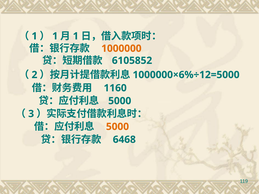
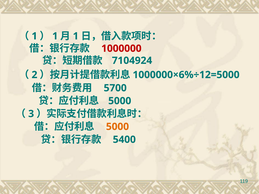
1000000 colour: orange -> red
6105852: 6105852 -> 7104924
1160: 1160 -> 5700
6468: 6468 -> 5400
